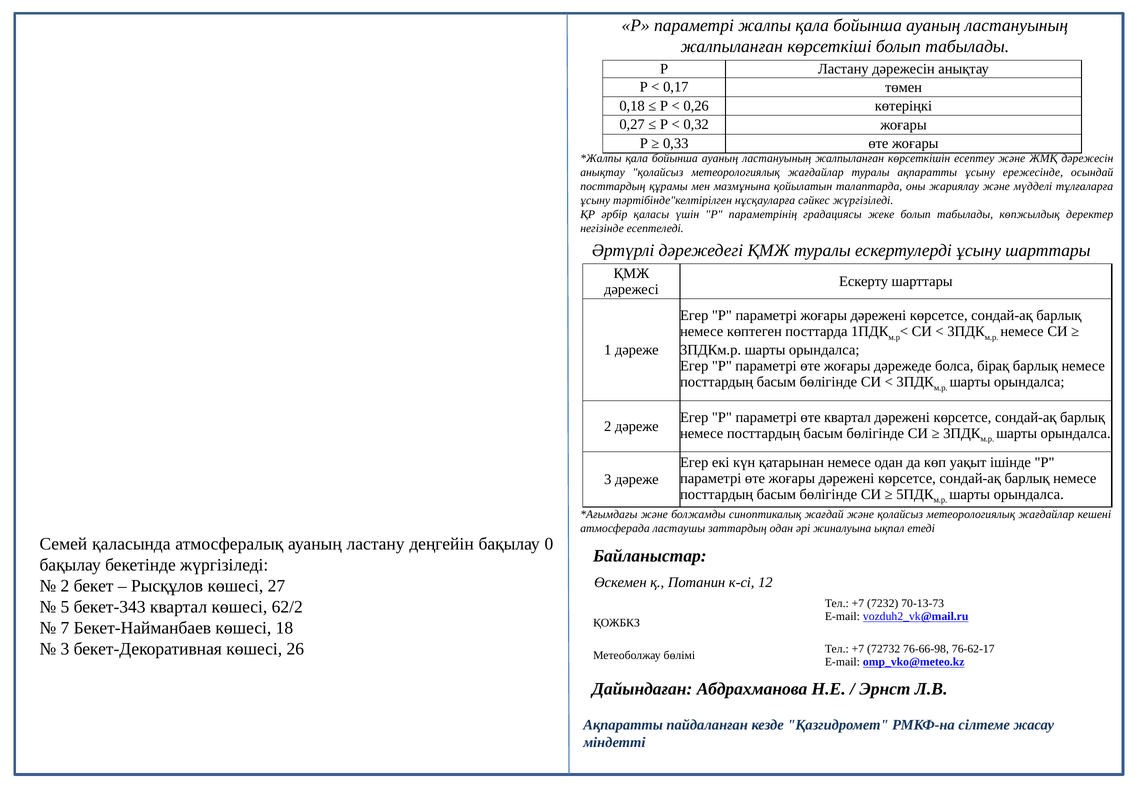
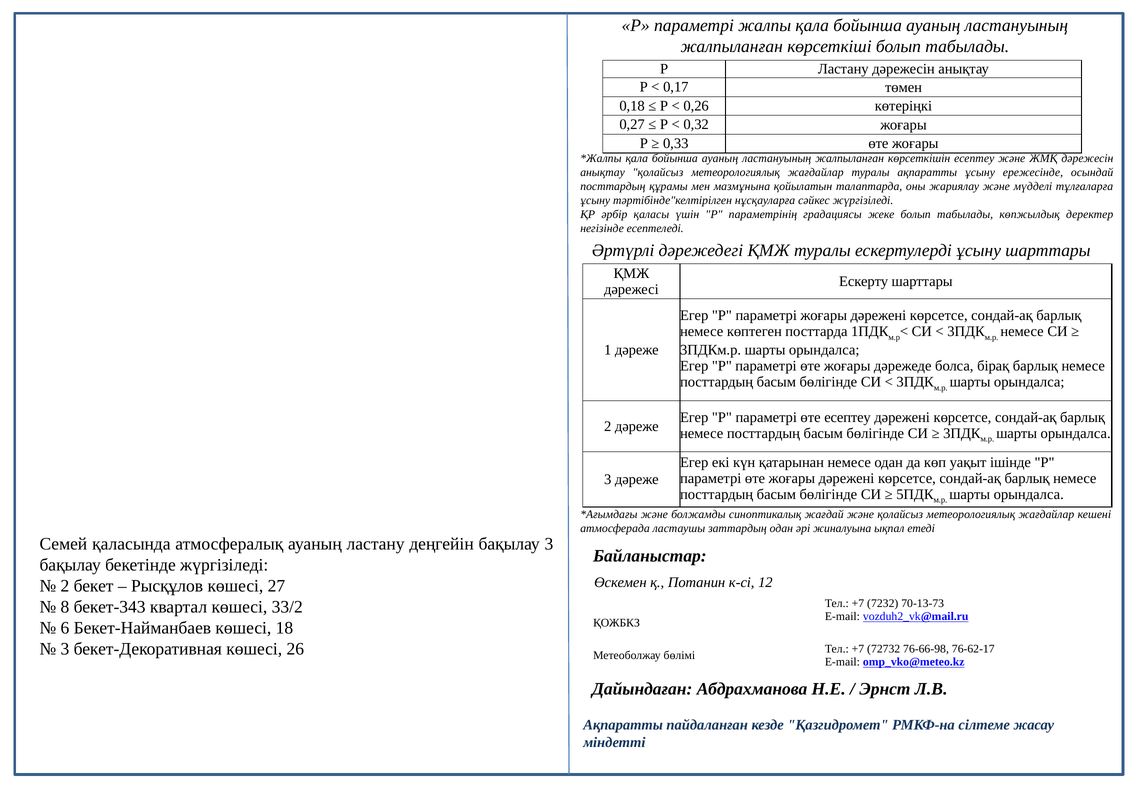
өте квартал: квартал -> есептеу
бақылау 0: 0 -> 3
5: 5 -> 8
62/2: 62/2 -> 33/2
7: 7 -> 6
